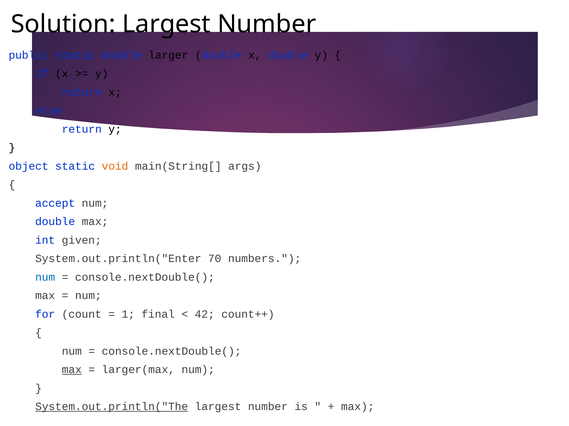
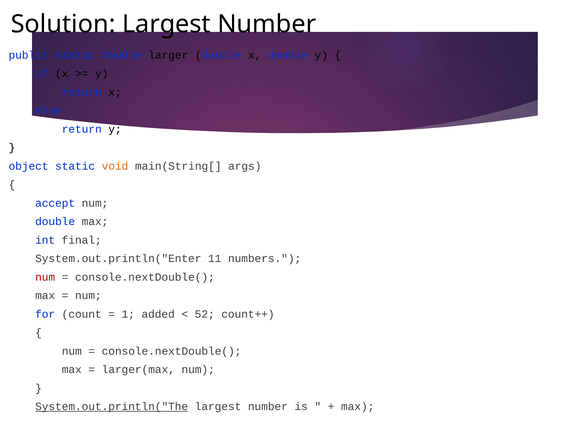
given: given -> final
70: 70 -> 11
num at (45, 278) colour: blue -> red
final: final -> added
42: 42 -> 52
max at (72, 370) underline: present -> none
